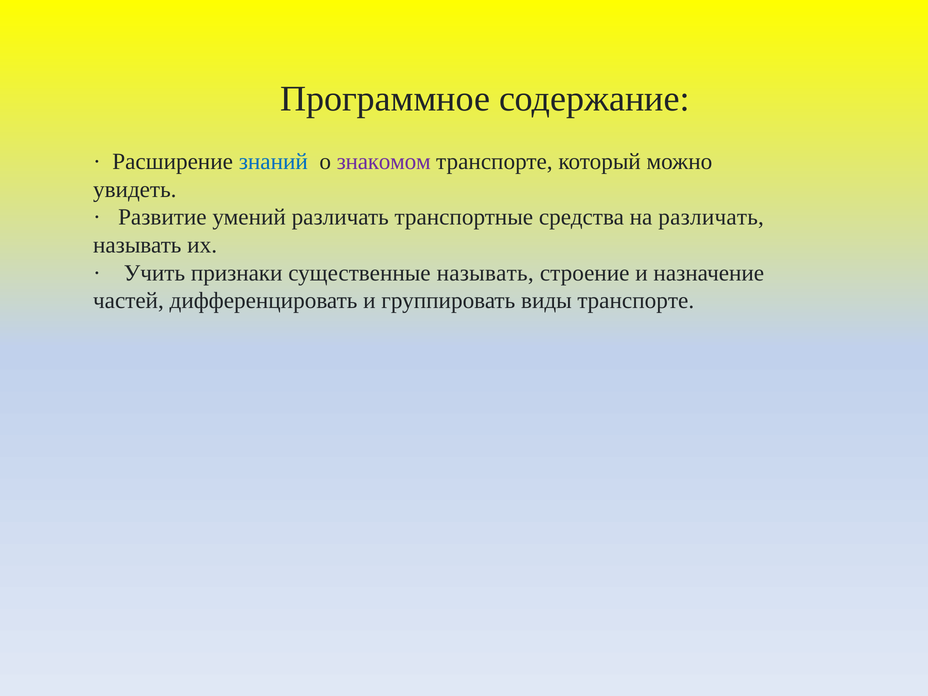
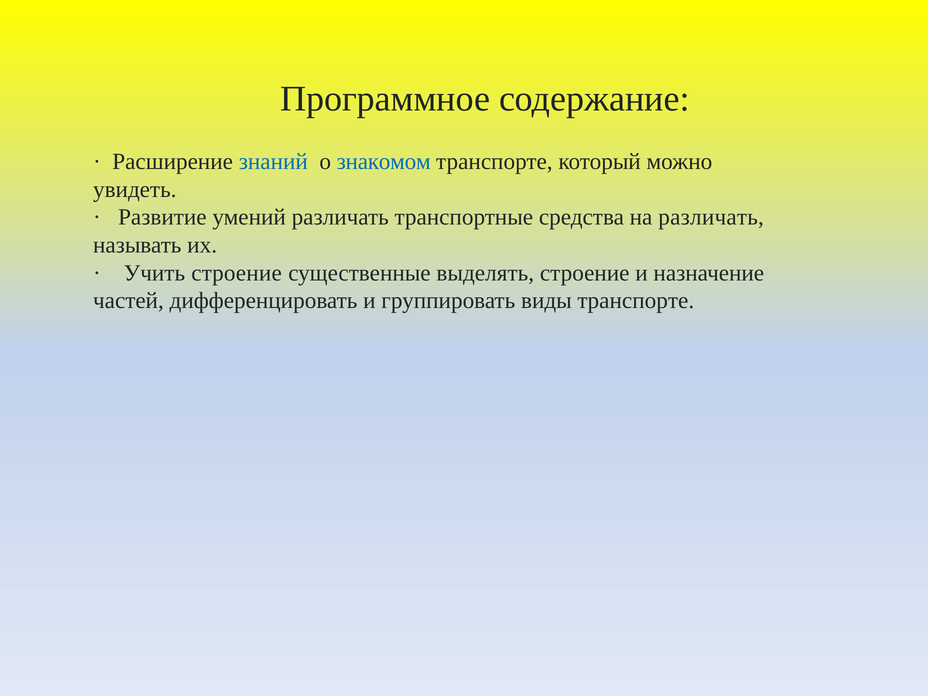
знакомом colour: purple -> blue
Учить признаки: признаки -> строение
существенные называть: называть -> выделять
